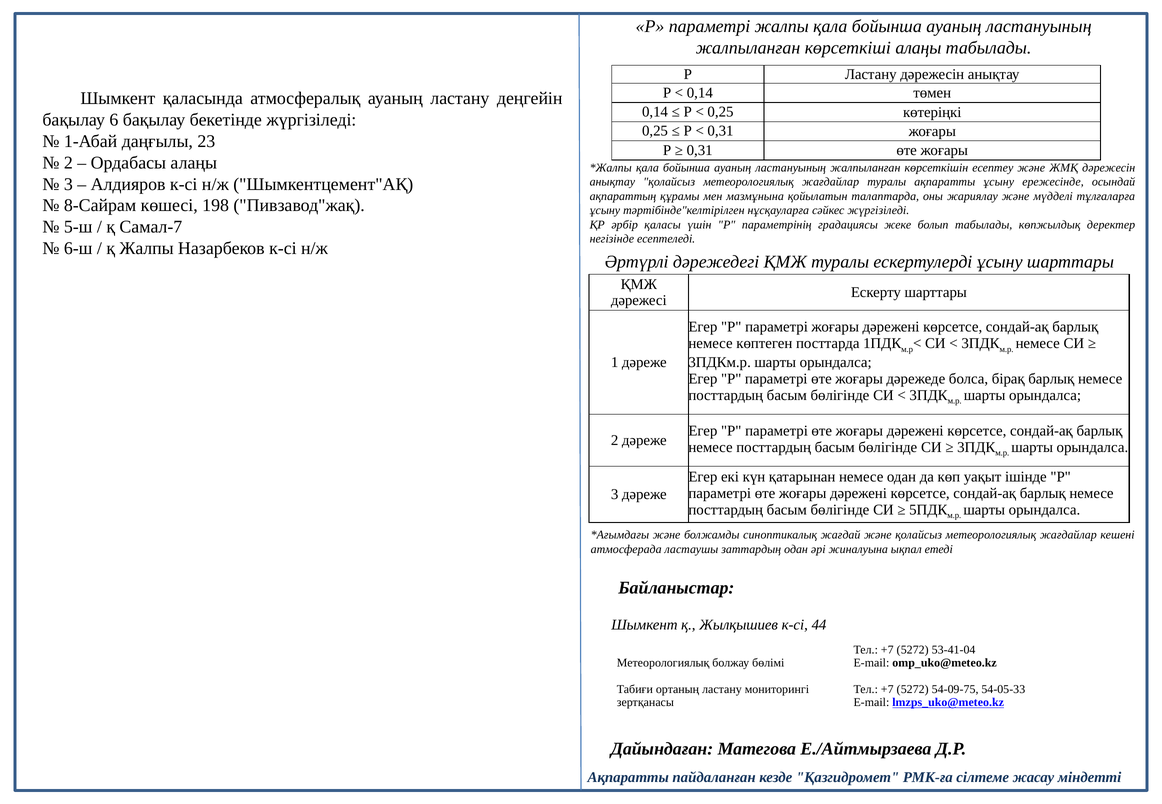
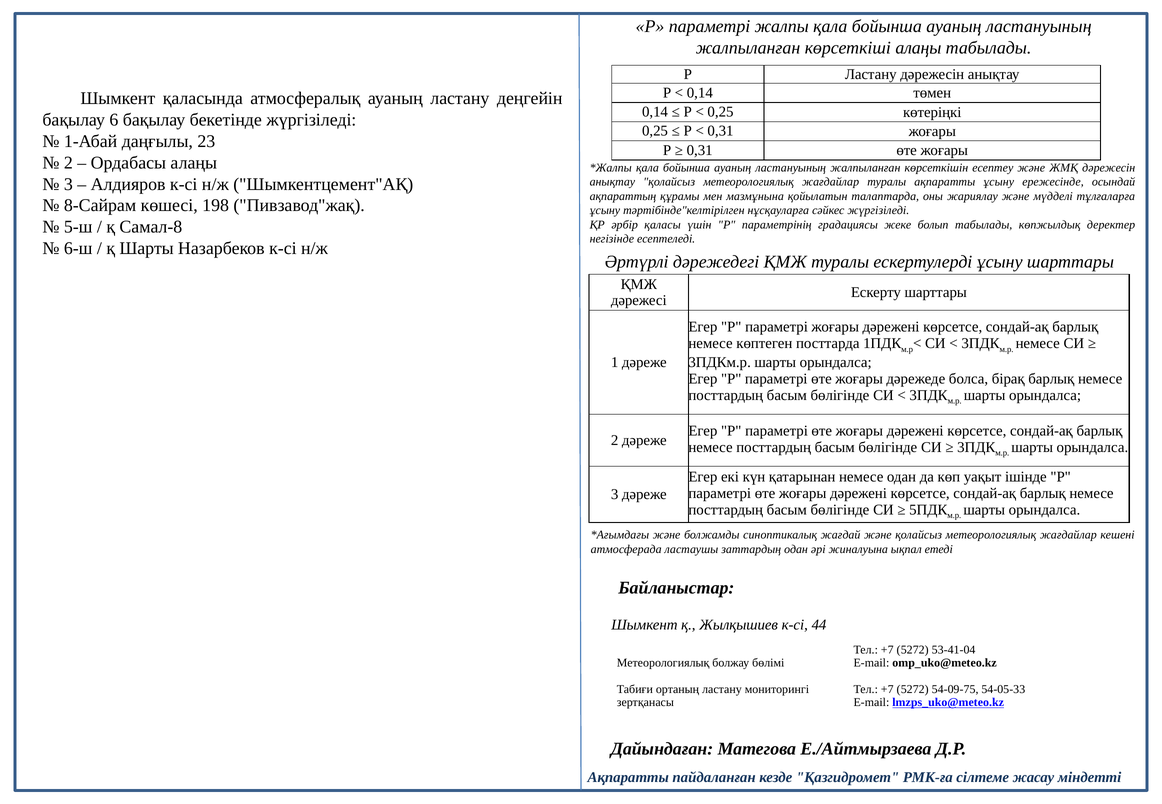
Самал-7: Самал-7 -> Самал-8
қ Жалпы: Жалпы -> Шарты
